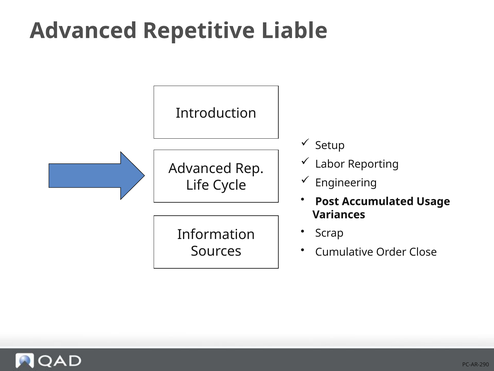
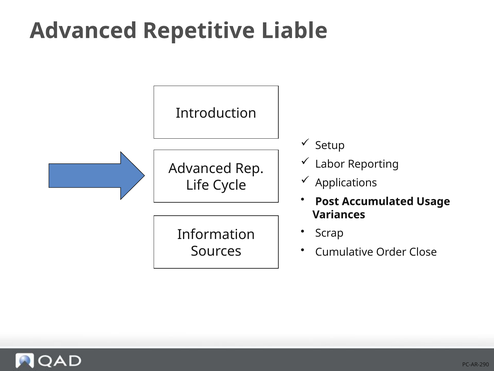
Engineering: Engineering -> Applications
